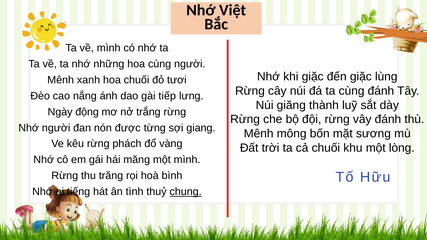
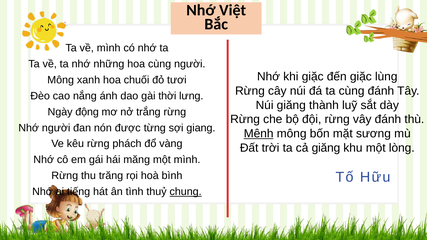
Mênh at (61, 80): Mênh -> Mông
tiếp: tiếp -> thời
Mênh at (259, 134) underline: none -> present
cả chuối: chuối -> giăng
